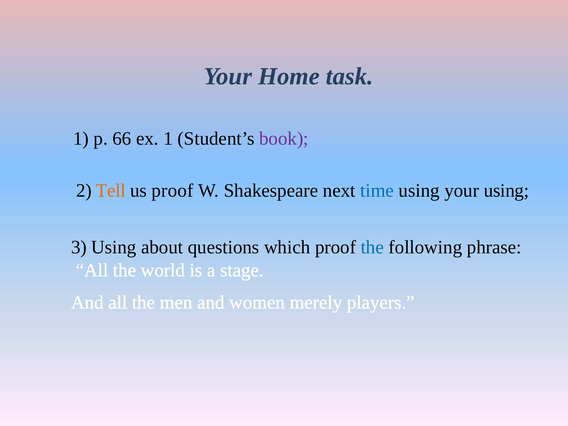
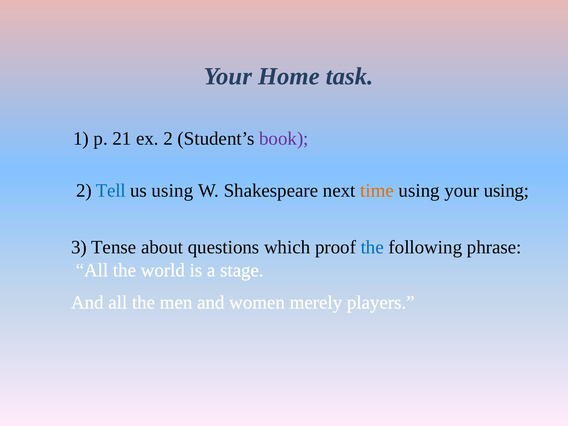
66: 66 -> 21
ex 1: 1 -> 2
Tell colour: orange -> blue
us proof: proof -> using
time colour: blue -> orange
3 Using: Using -> Tense
